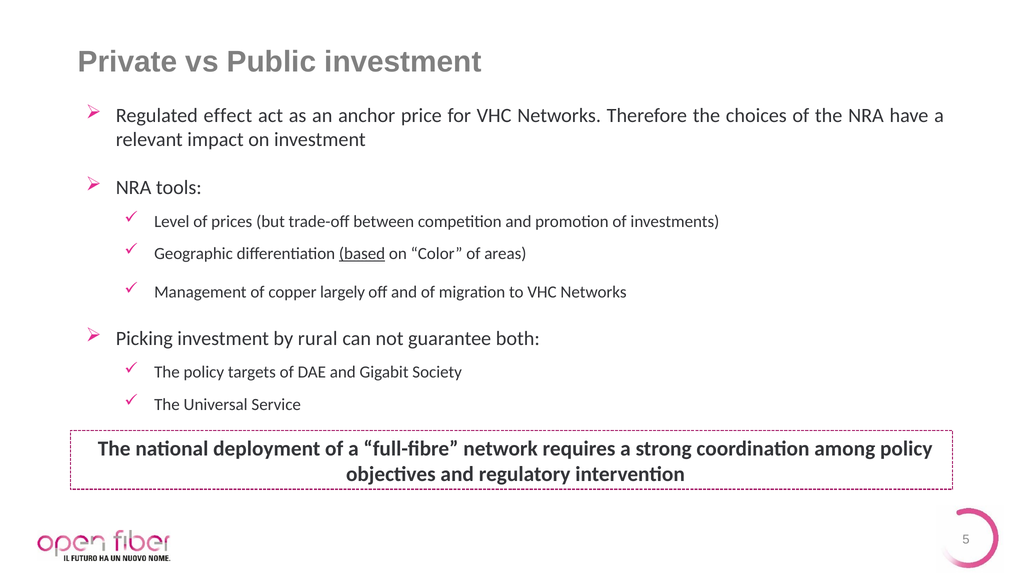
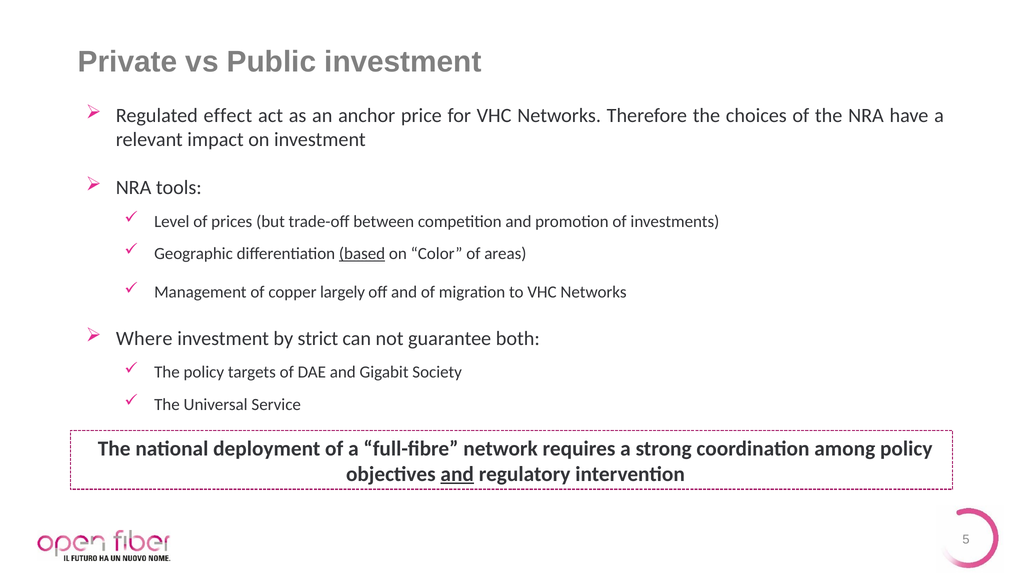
Picking: Picking -> Where
rural: rural -> strict
and at (457, 474) underline: none -> present
